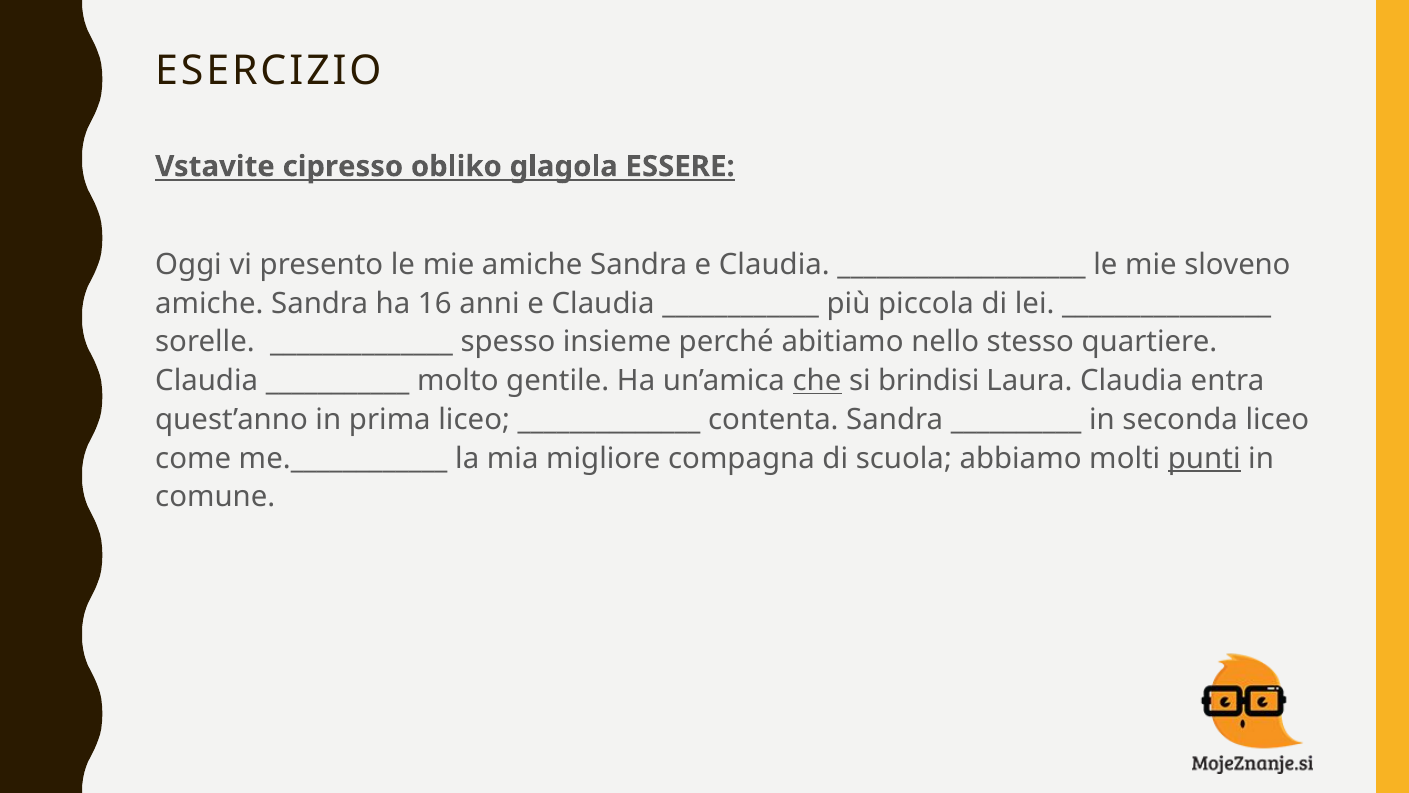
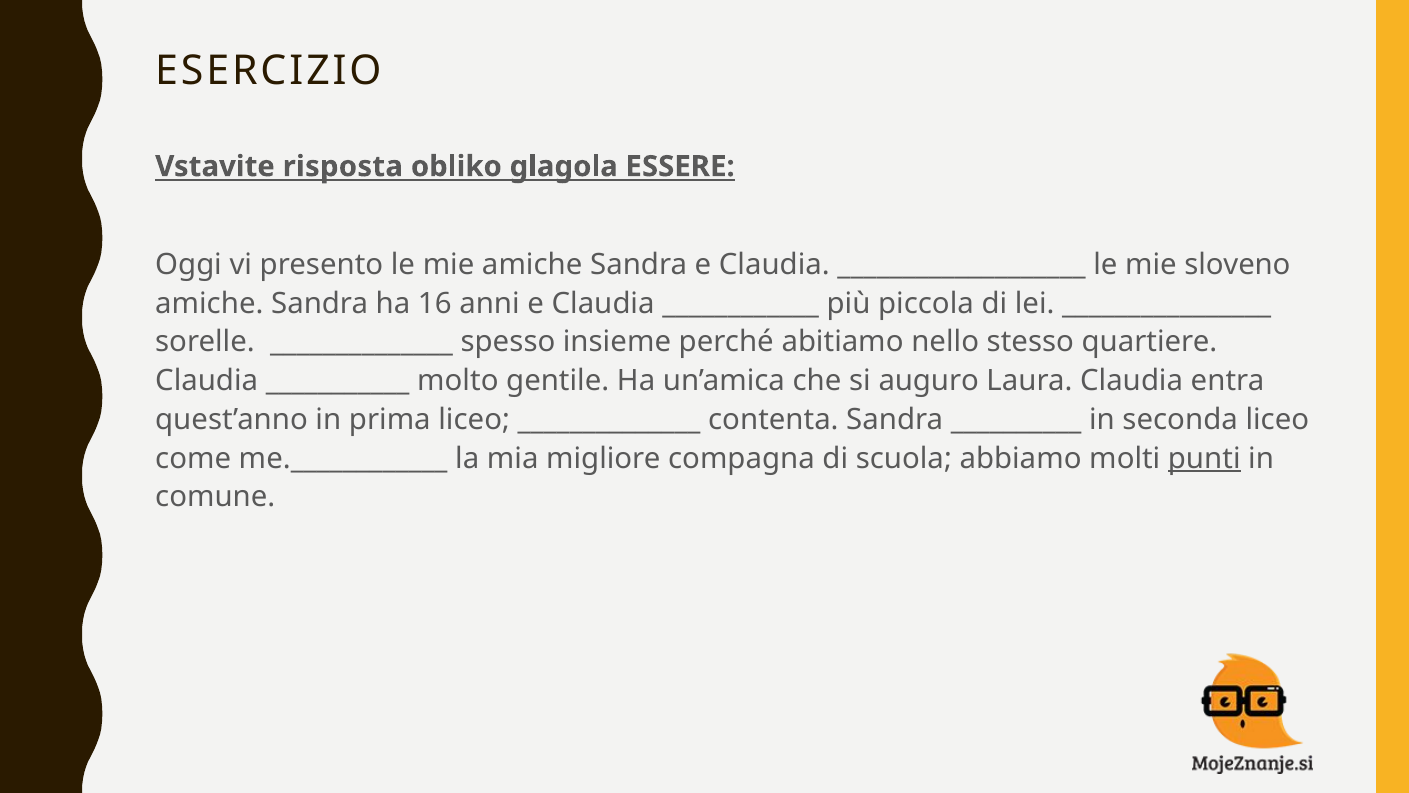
cipresso: cipresso -> risposta
che underline: present -> none
brindisi: brindisi -> auguro
